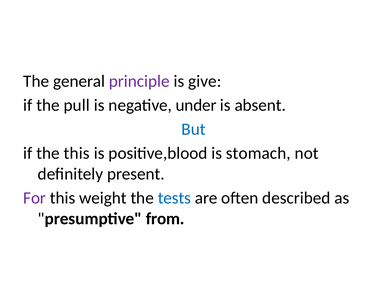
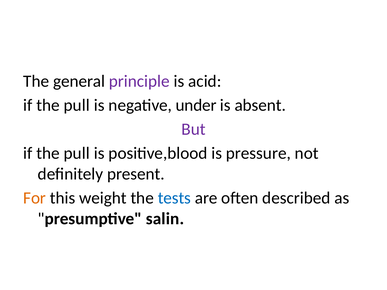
give: give -> acid
But colour: blue -> purple
this at (77, 153): this -> pull
stomach: stomach -> pressure
For colour: purple -> orange
from: from -> salin
